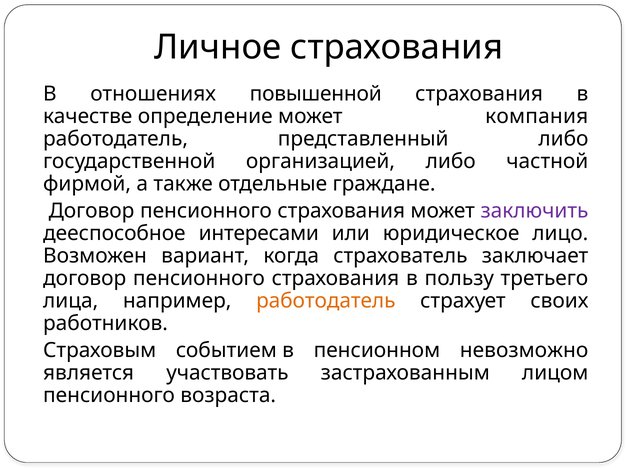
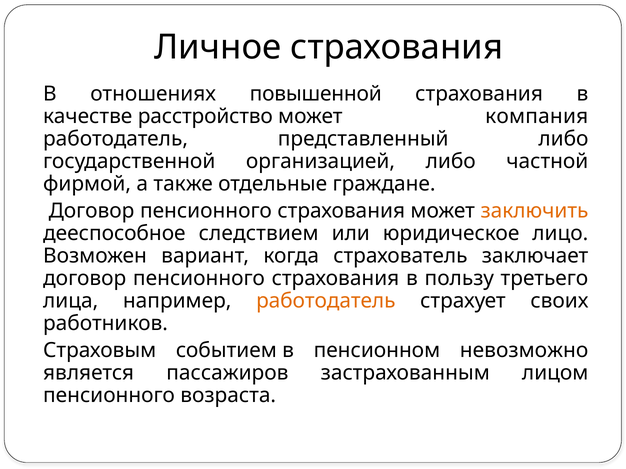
определение: определение -> расстройство
заключить colour: purple -> orange
интересами: интересами -> следствием
участвовать: участвовать -> пассажиров
